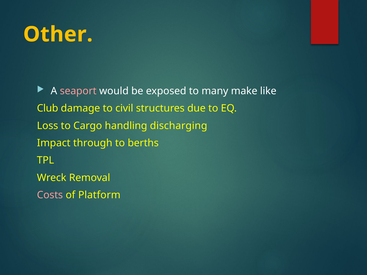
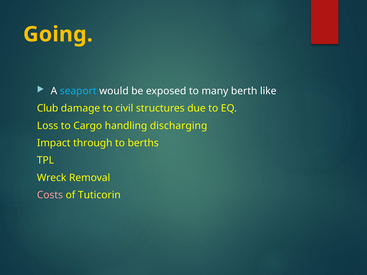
Other: Other -> Going
seaport colour: pink -> light blue
make: make -> berth
Platform: Platform -> Tuticorin
